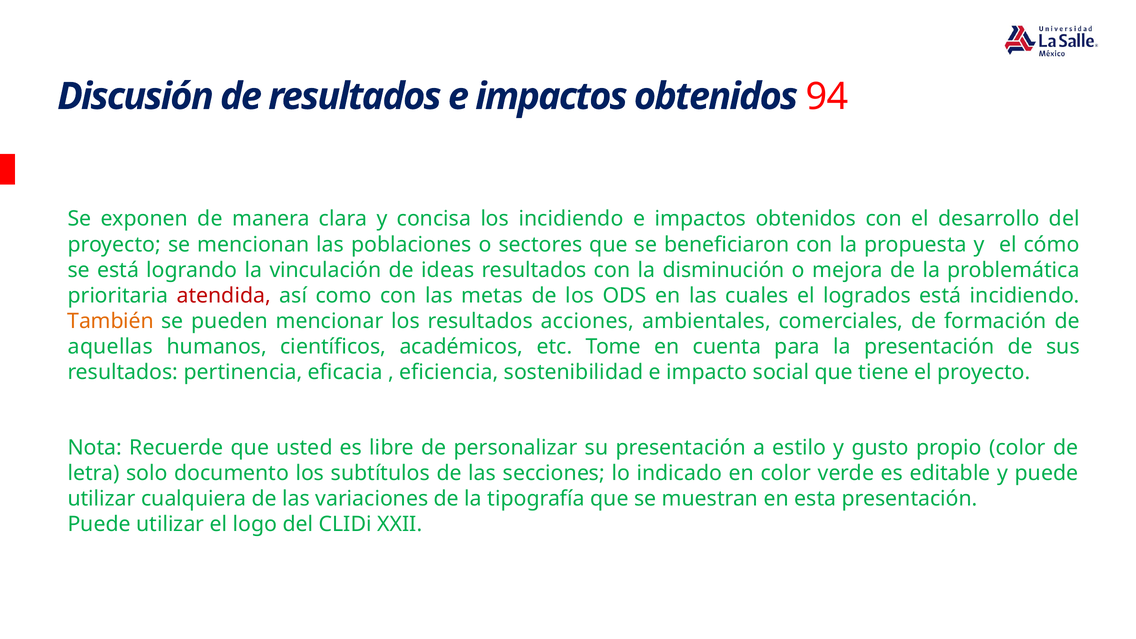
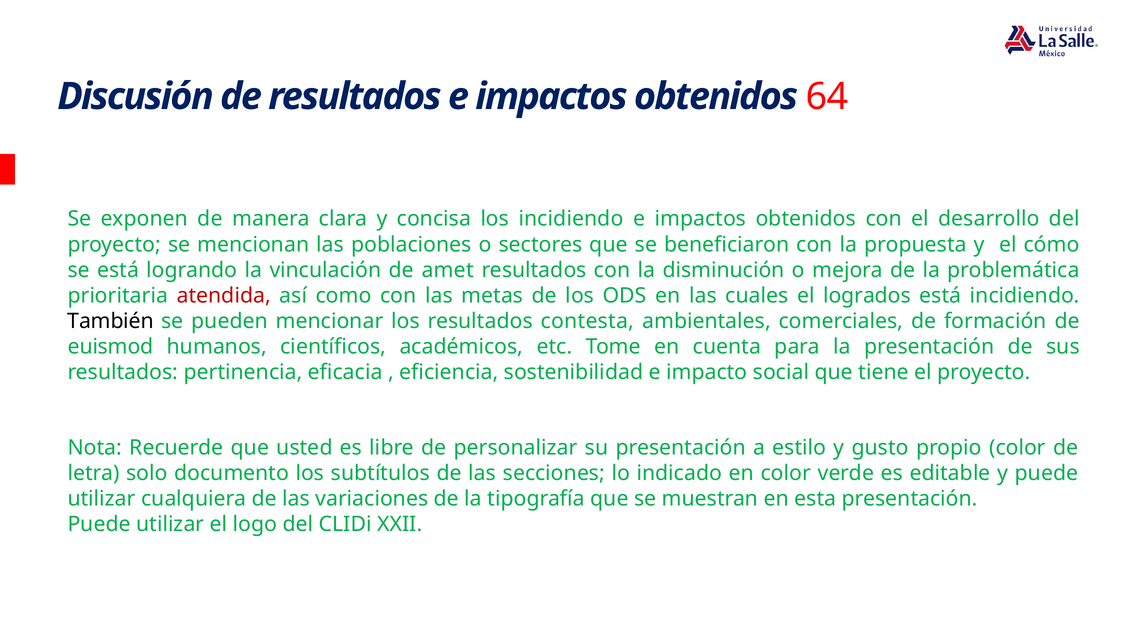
94: 94 -> 64
ideas: ideas -> amet
También colour: orange -> black
acciones: acciones -> contesta
aquellas: aquellas -> euismod
